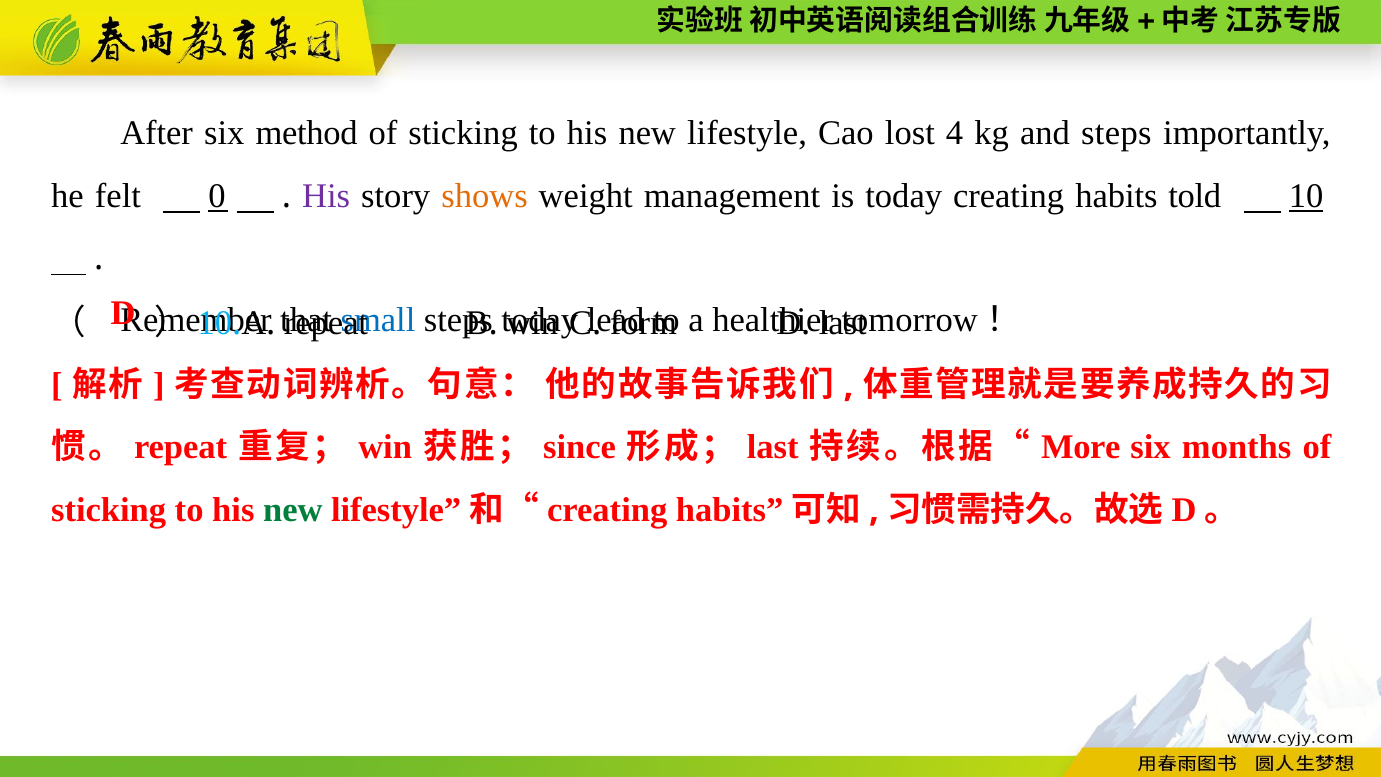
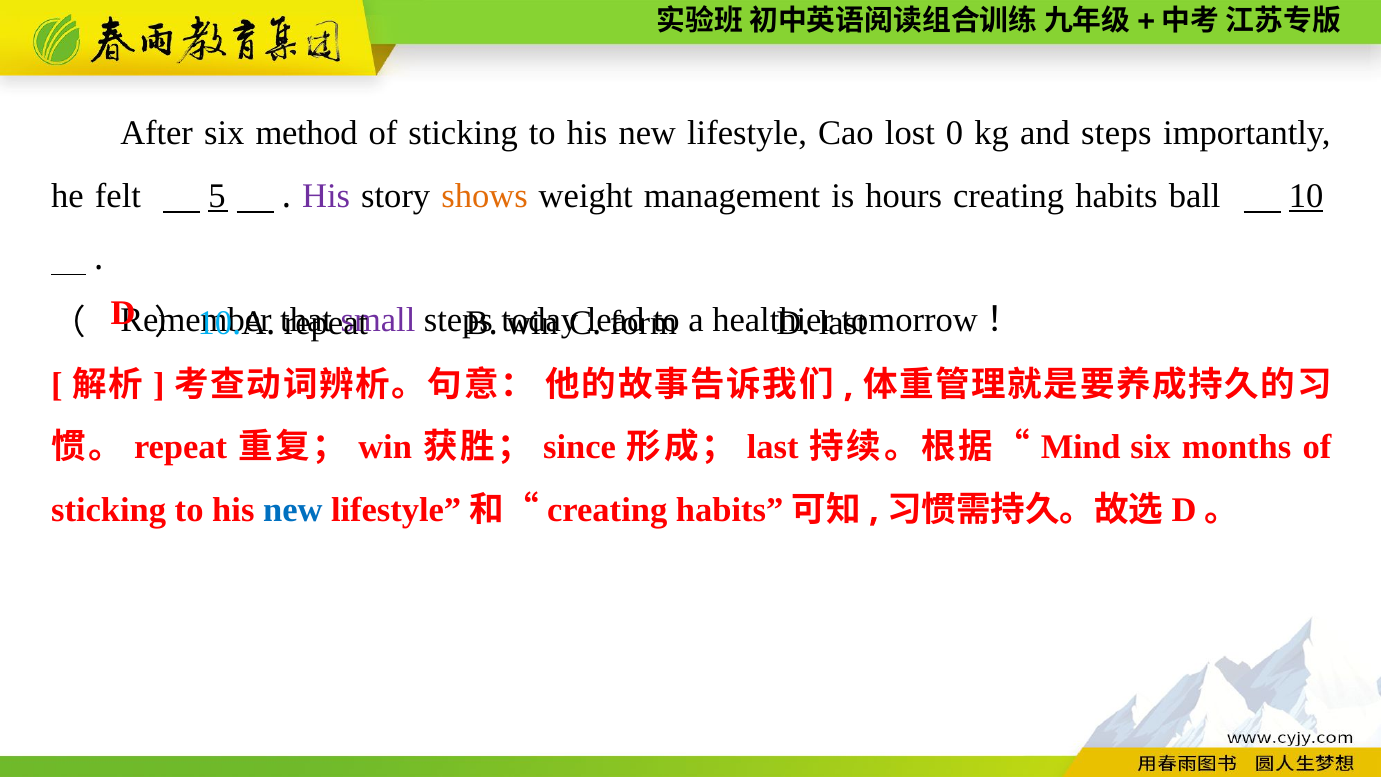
4: 4 -> 0
0: 0 -> 5
is today: today -> hours
told: told -> ball
small colour: blue -> purple
More: More -> Mind
new at (293, 510) colour: green -> blue
